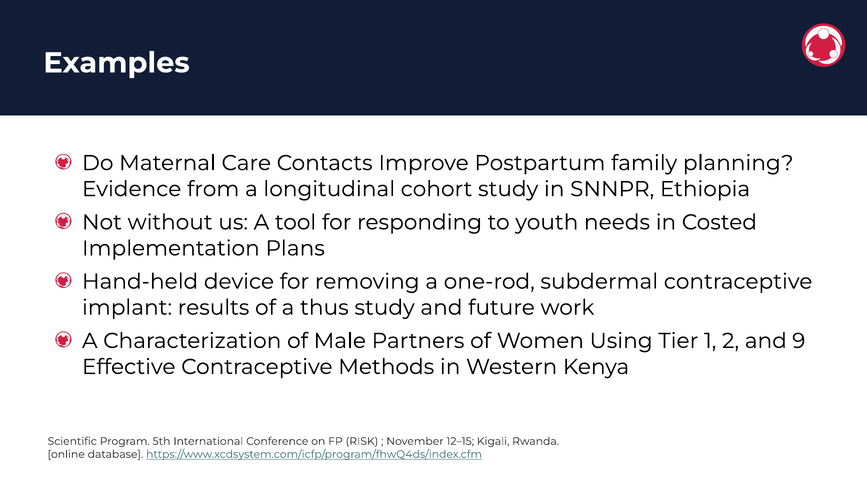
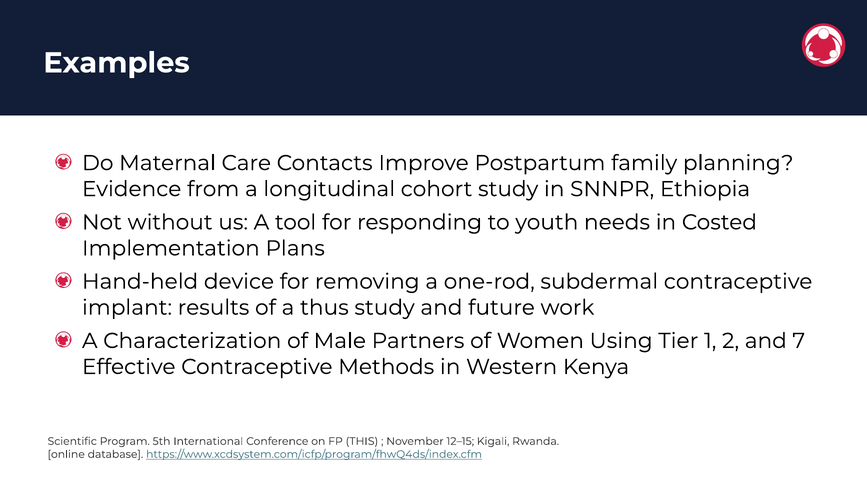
9: 9 -> 7
RISK: RISK -> THIS
